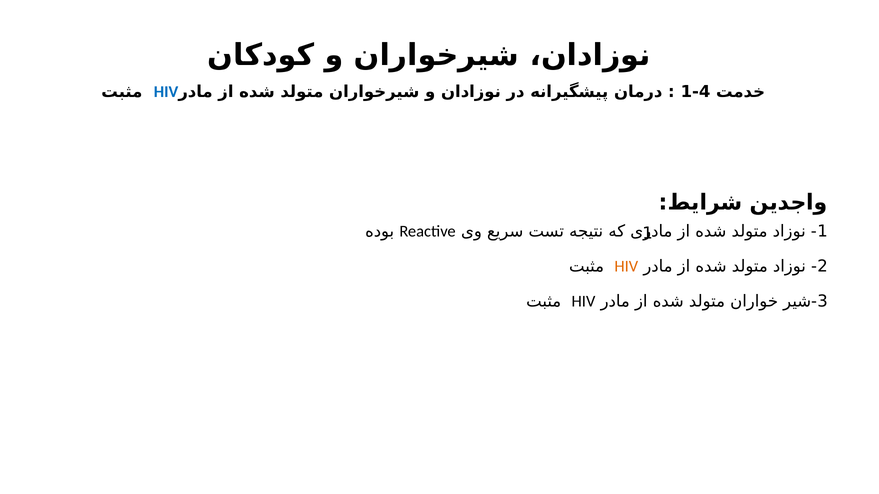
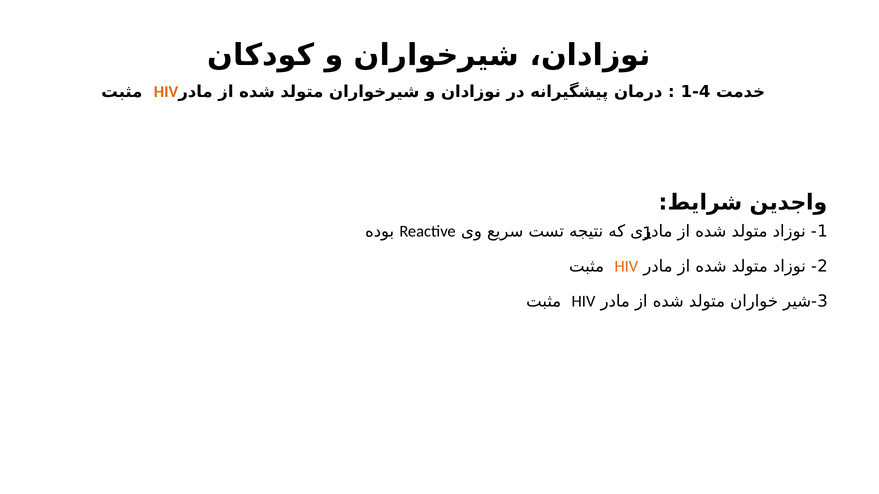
HIV at (166, 92) colour: blue -> orange
